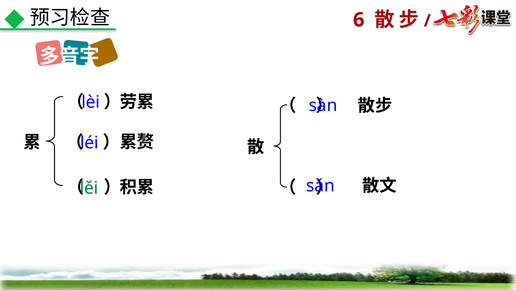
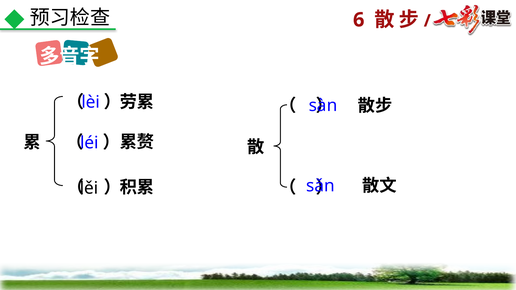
lěi colour: green -> black
